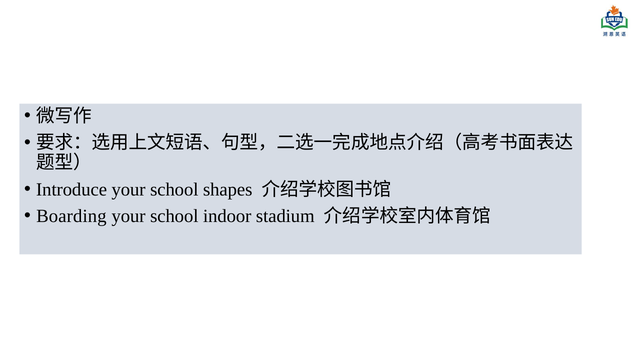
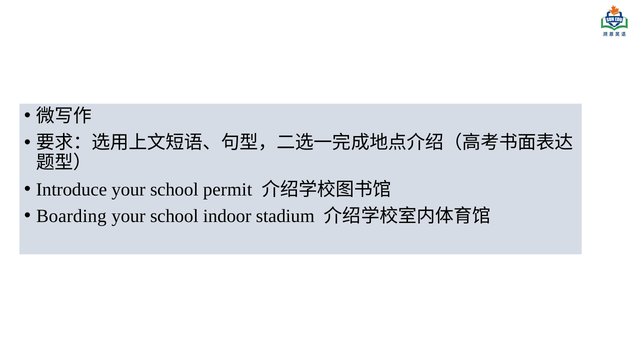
shapes: shapes -> permit
